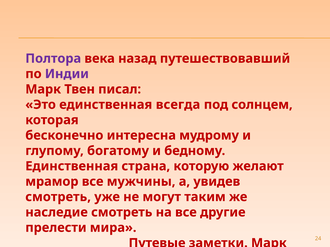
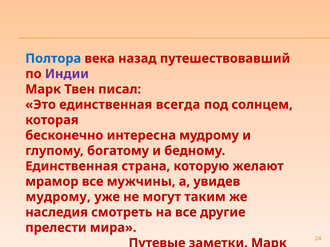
Полтора colour: purple -> blue
смотреть at (58, 197): смотреть -> мудрому
наследие: наследие -> наследия
